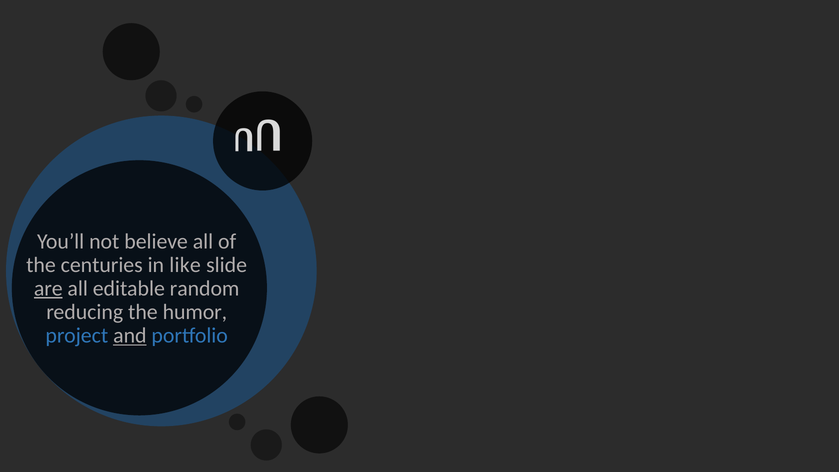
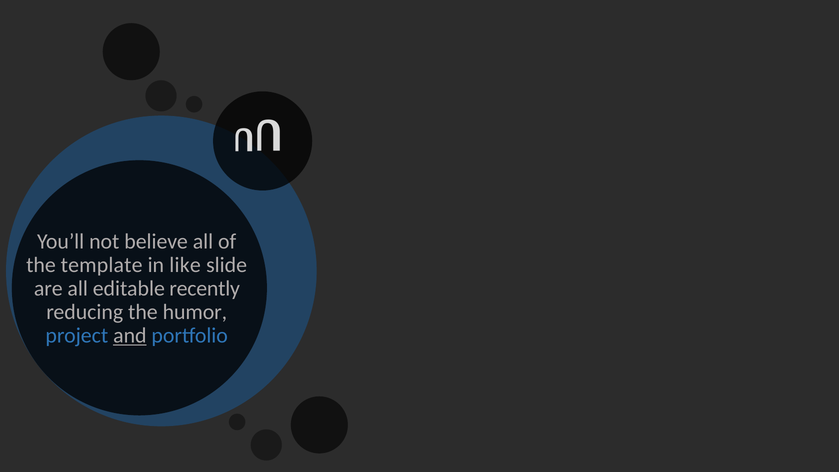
centuries: centuries -> template
are underline: present -> none
random: random -> recently
